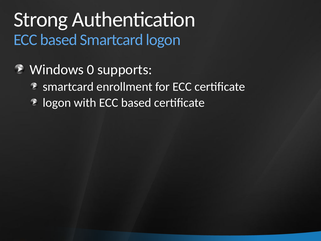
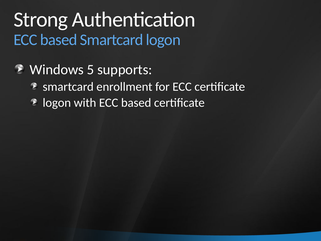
0: 0 -> 5
